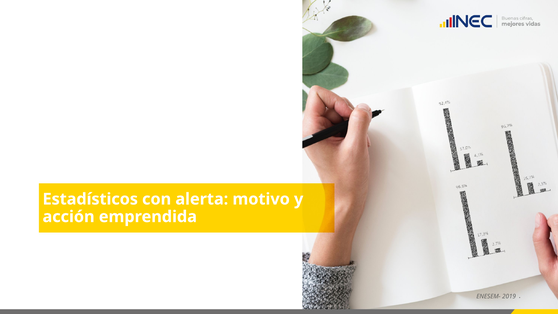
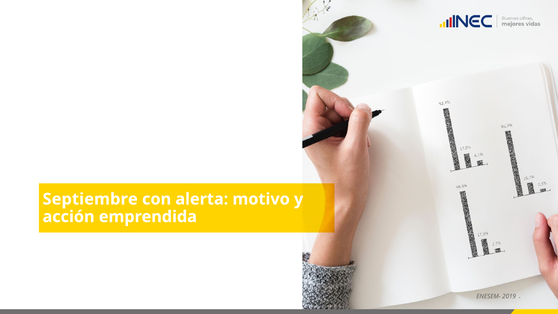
Estadísticos: Estadísticos -> Septiembre
